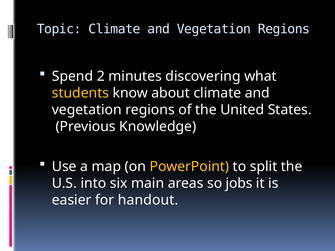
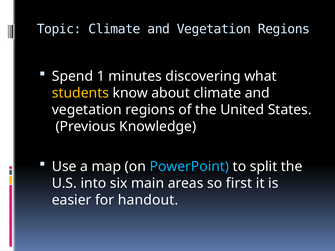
2: 2 -> 1
PowerPoint colour: yellow -> light blue
jobs: jobs -> first
